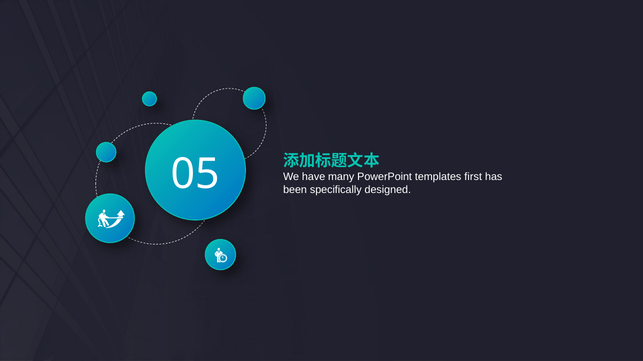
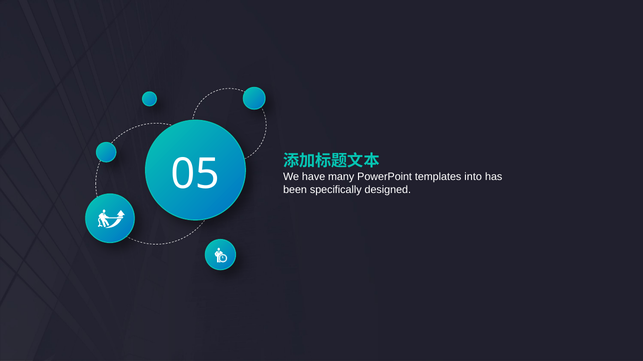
first: first -> into
